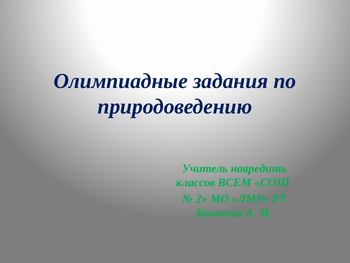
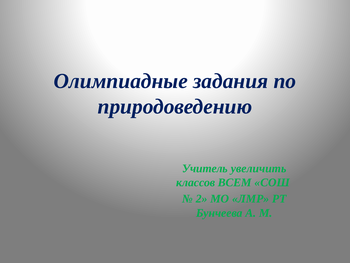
навредить: навредить -> увеличить
